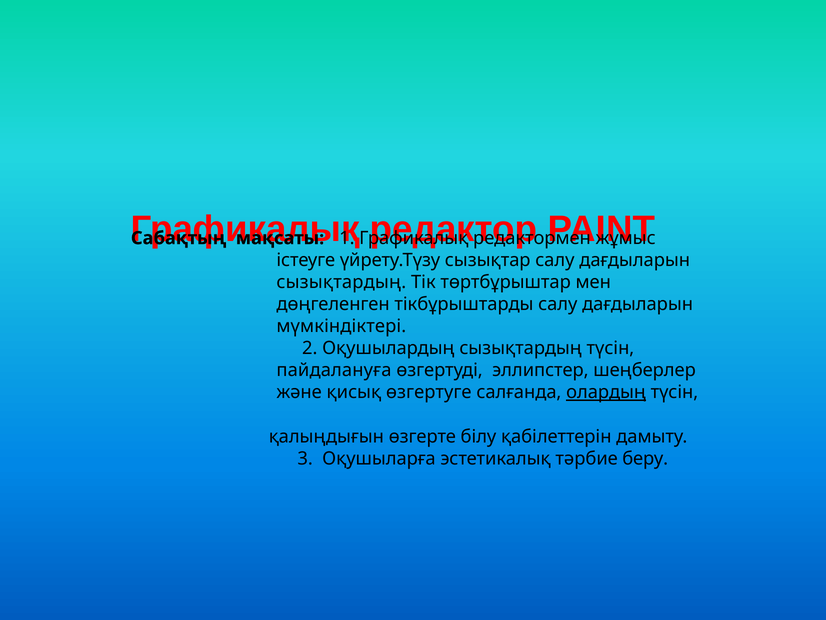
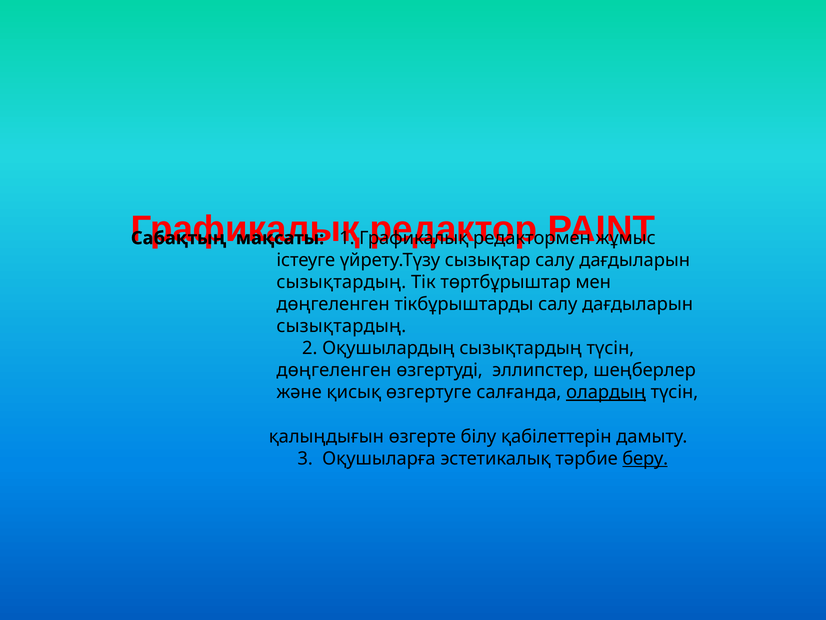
мүмкіндіктері at (341, 326): мүмкіндіктері -> сызықтардың
пайдалануға at (334, 370): пайдалануға -> дөңгеленген
беру underline: none -> present
